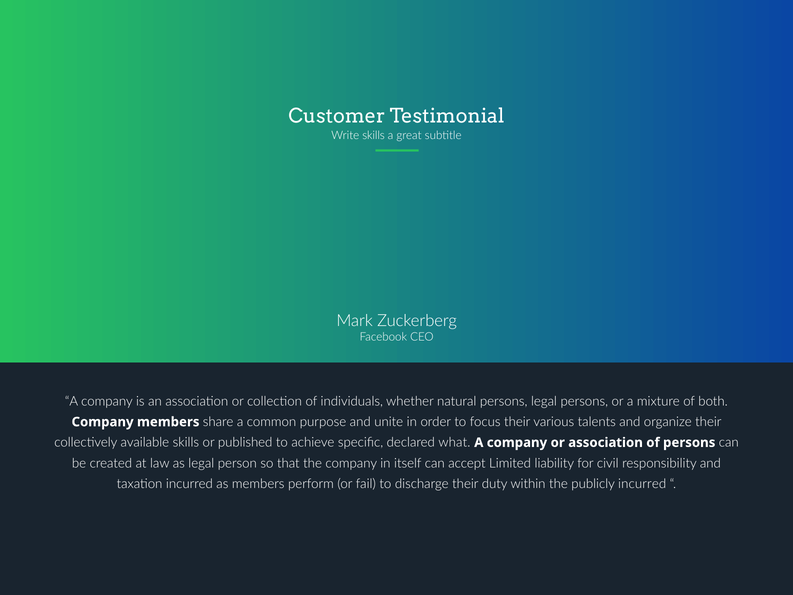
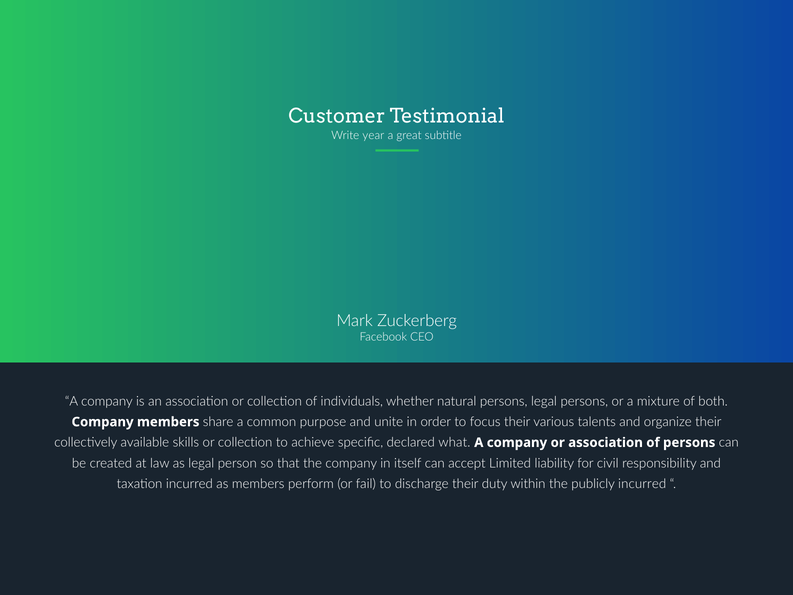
Write skills: skills -> year
skills or published: published -> collection
